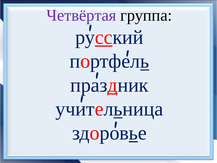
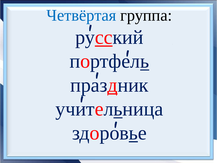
Четвёртая colour: purple -> blue
